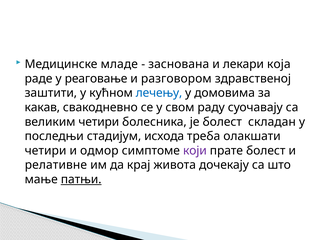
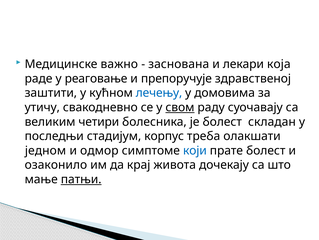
младе: младе -> важно
разговором: разговором -> препоручује
какав: какав -> утичу
свом underline: none -> present
исхода: исхода -> корпус
четири at (46, 150): четири -> једном
који colour: purple -> blue
релативне: релативне -> озаконило
